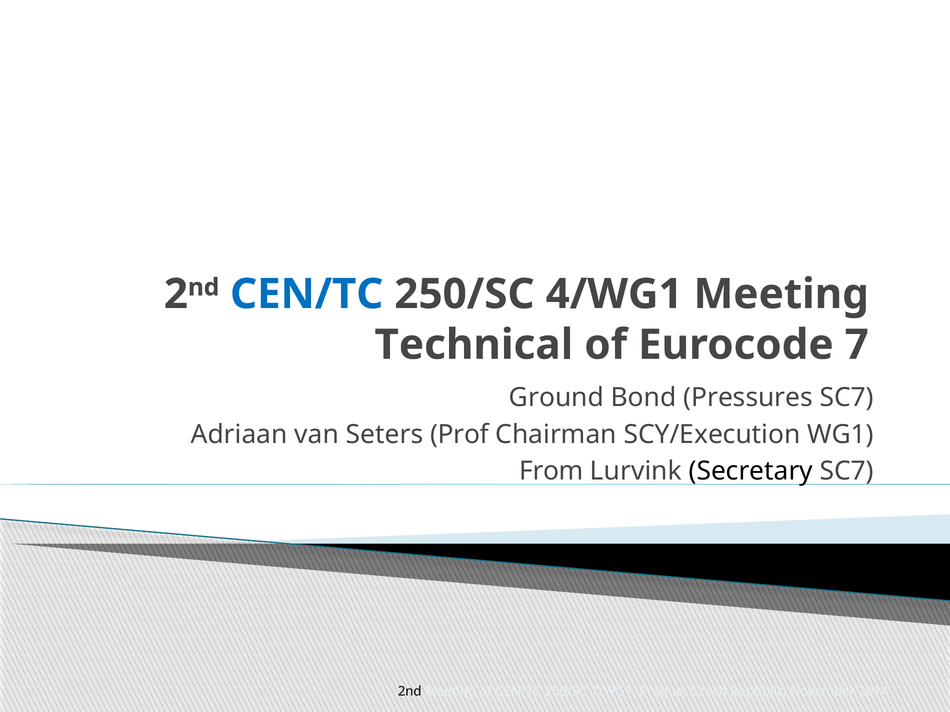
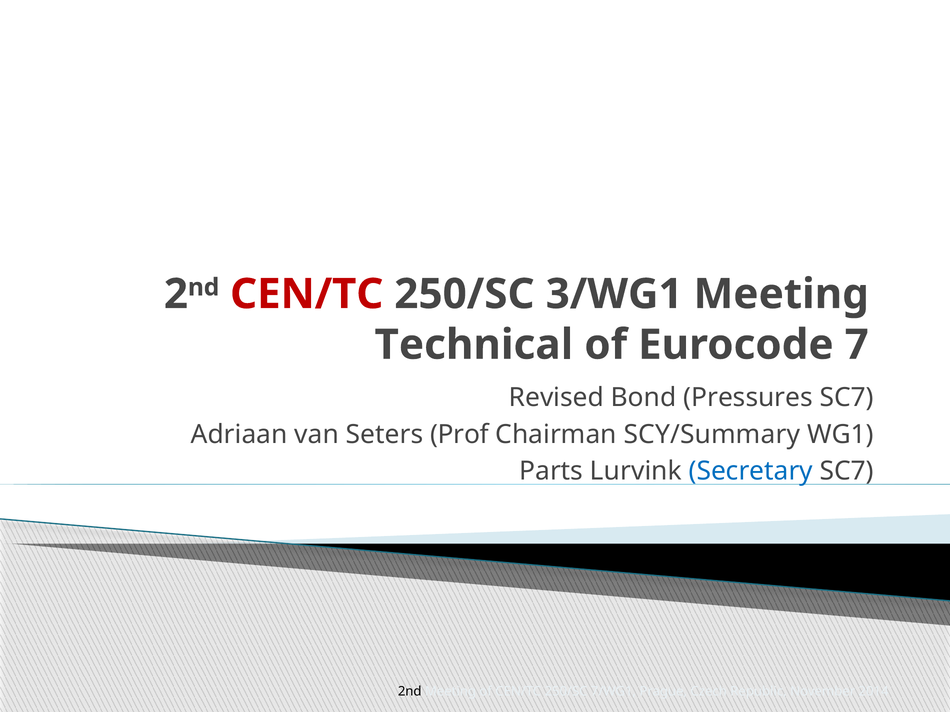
CEN/TC at (307, 294) colour: blue -> red
4/WG1: 4/WG1 -> 3/WG1
Ground: Ground -> Revised
SCY/Execution: SCY/Execution -> SCY/Summary
From: From -> Parts
Secretary colour: black -> blue
